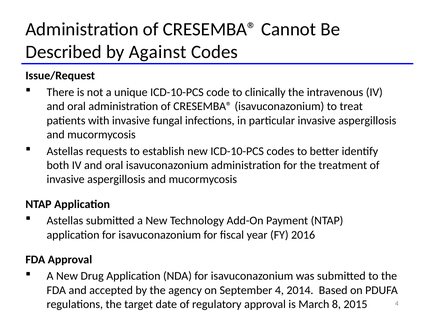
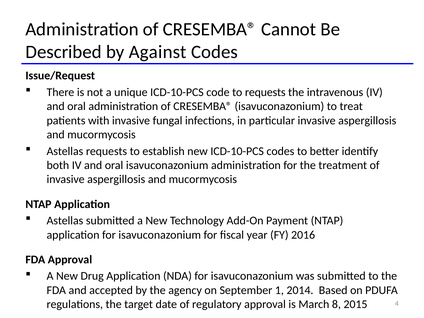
to clinically: clinically -> requests
September 4: 4 -> 1
